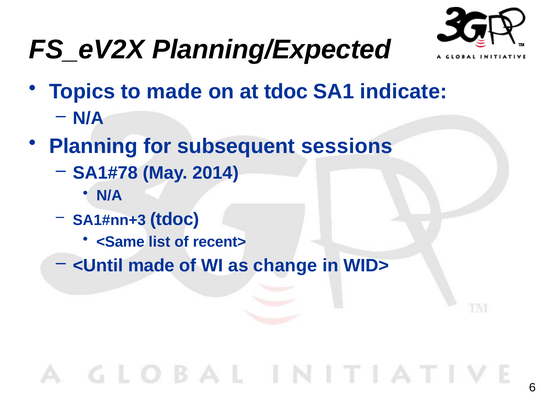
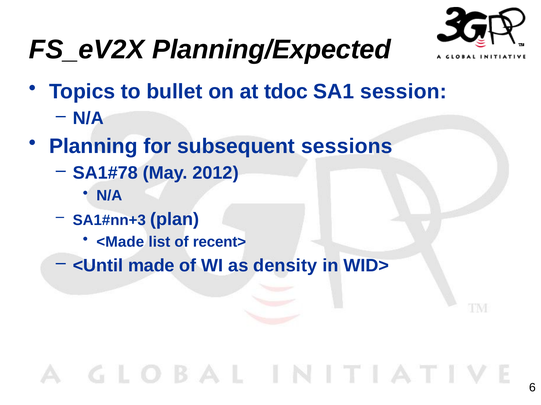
to made: made -> bullet
indicate: indicate -> session
2014: 2014 -> 2012
tdoc at (175, 220): tdoc -> plan
<Same: <Same -> <Made
change: change -> density
